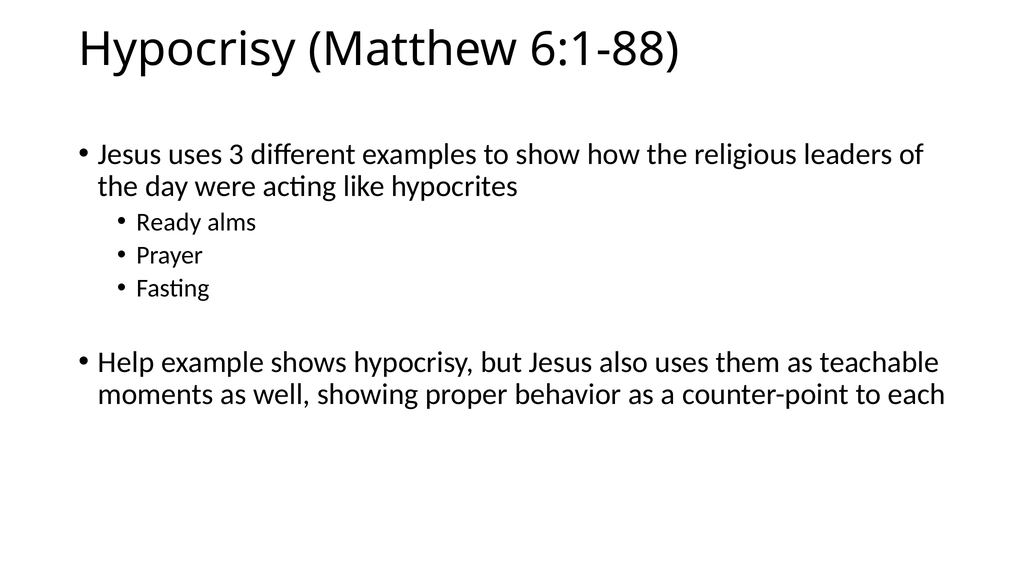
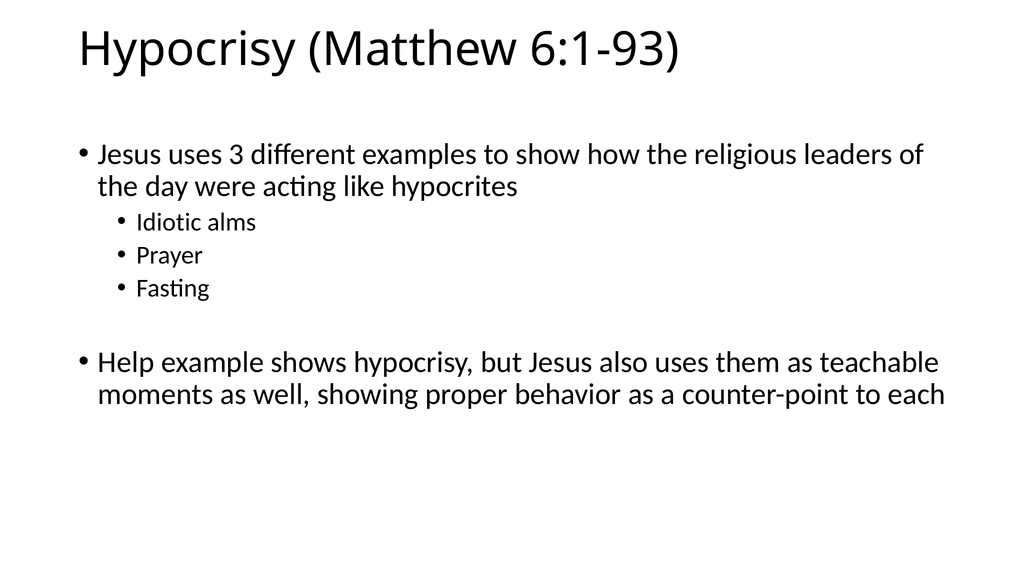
6:1-88: 6:1-88 -> 6:1-93
Ready: Ready -> Idiotic
